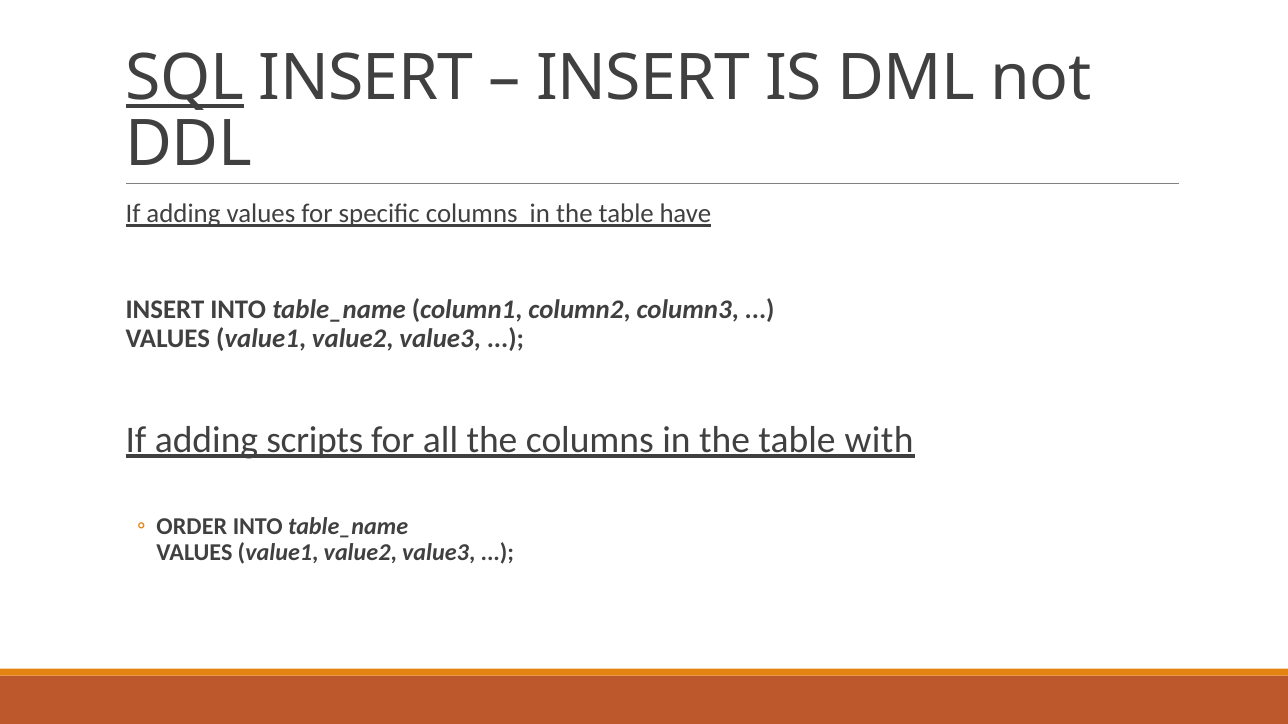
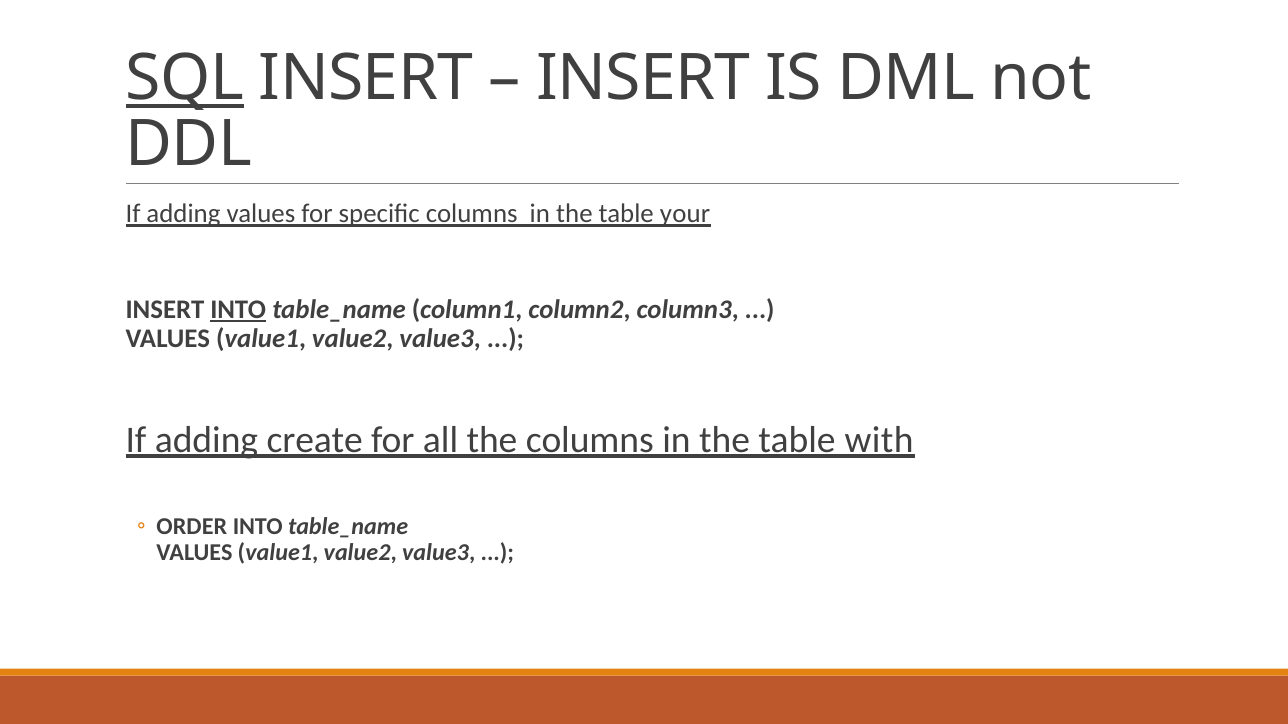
have: have -> your
INTO at (238, 310) underline: none -> present
scripts: scripts -> create
